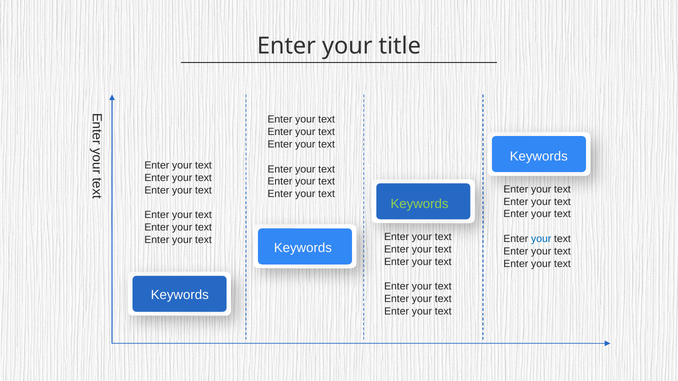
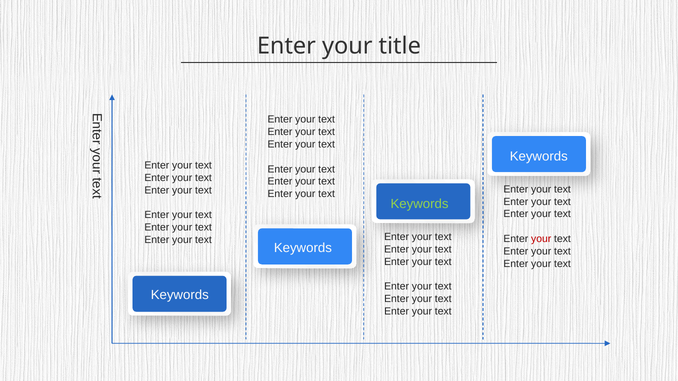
your at (541, 239) colour: blue -> red
